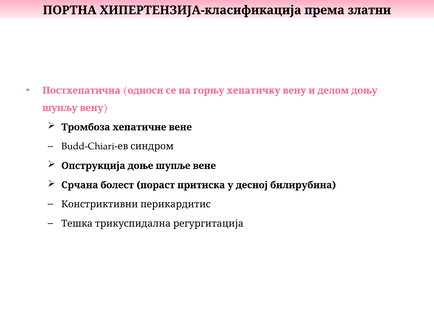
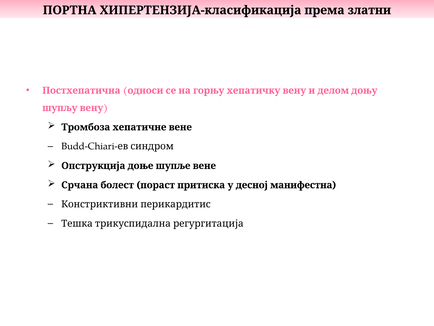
билирубина: билирубина -> манифестна
